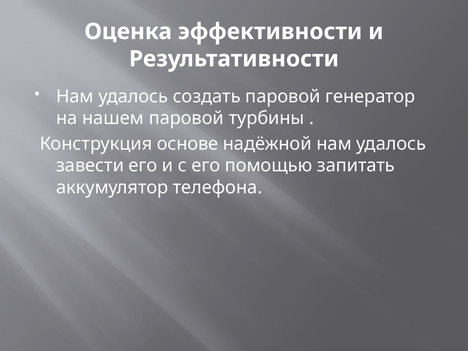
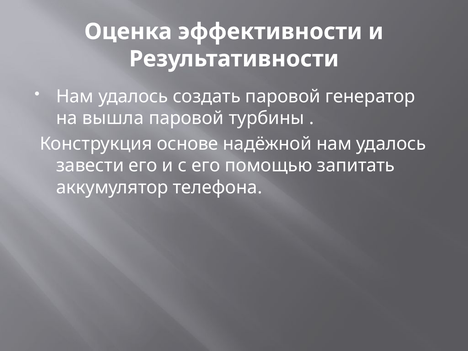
нашем: нашем -> вышла
